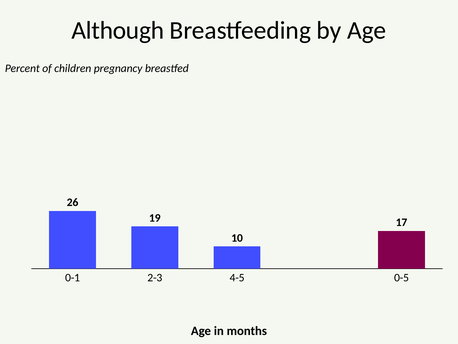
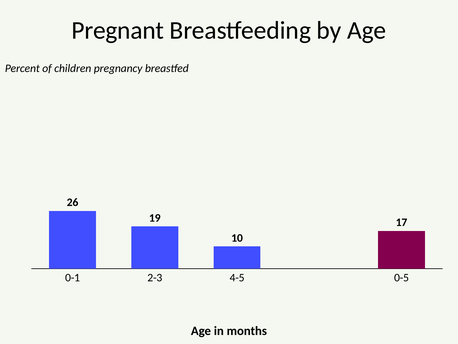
Although: Although -> Pregnant
